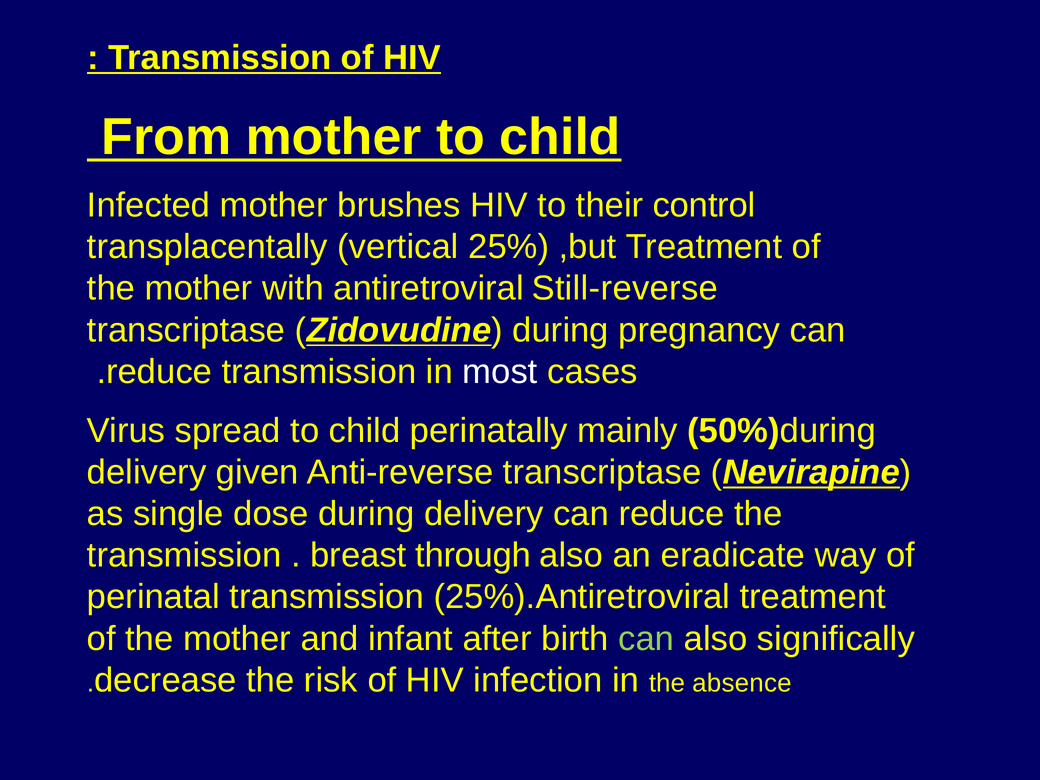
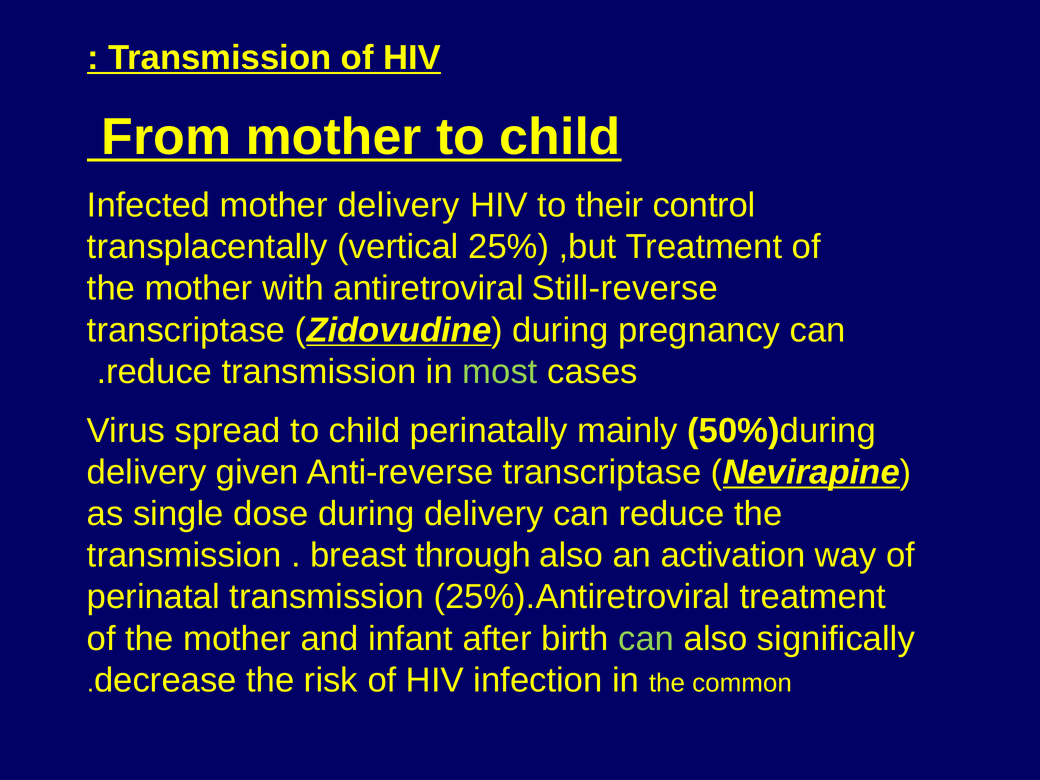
mother brushes: brushes -> delivery
most colour: white -> light green
eradicate: eradicate -> activation
absence: absence -> common
